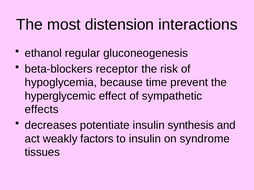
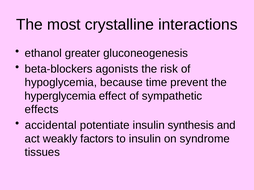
distension: distension -> crystalline
regular: regular -> greater
receptor: receptor -> agonists
hyperglycemic: hyperglycemic -> hyperglycemia
decreases: decreases -> accidental
